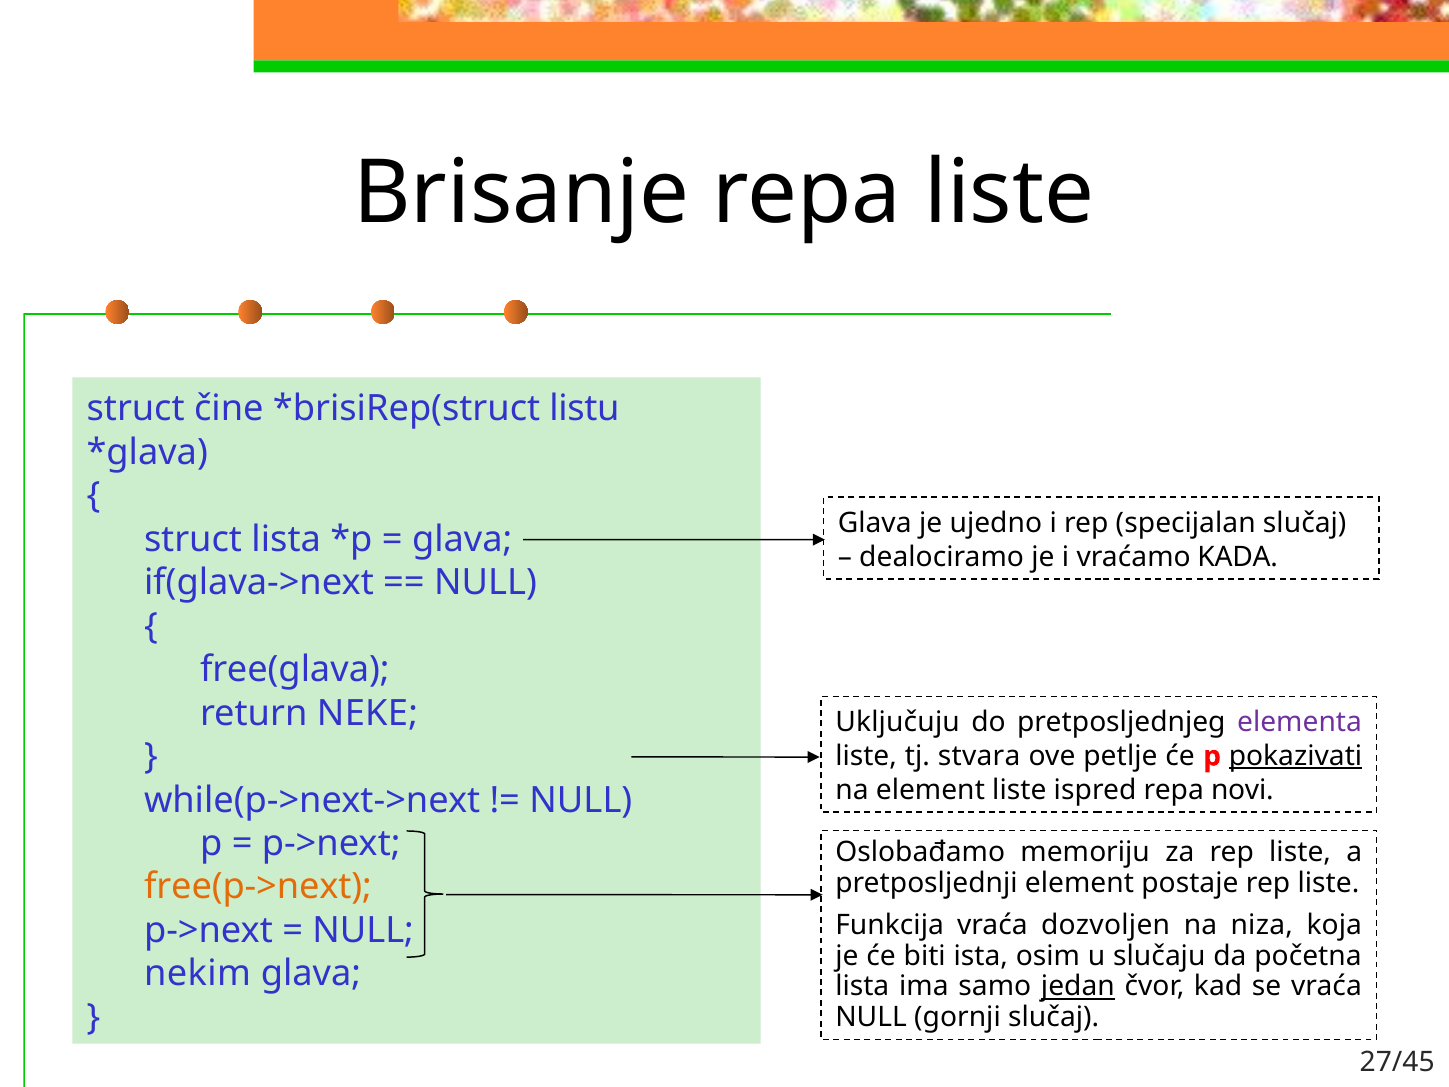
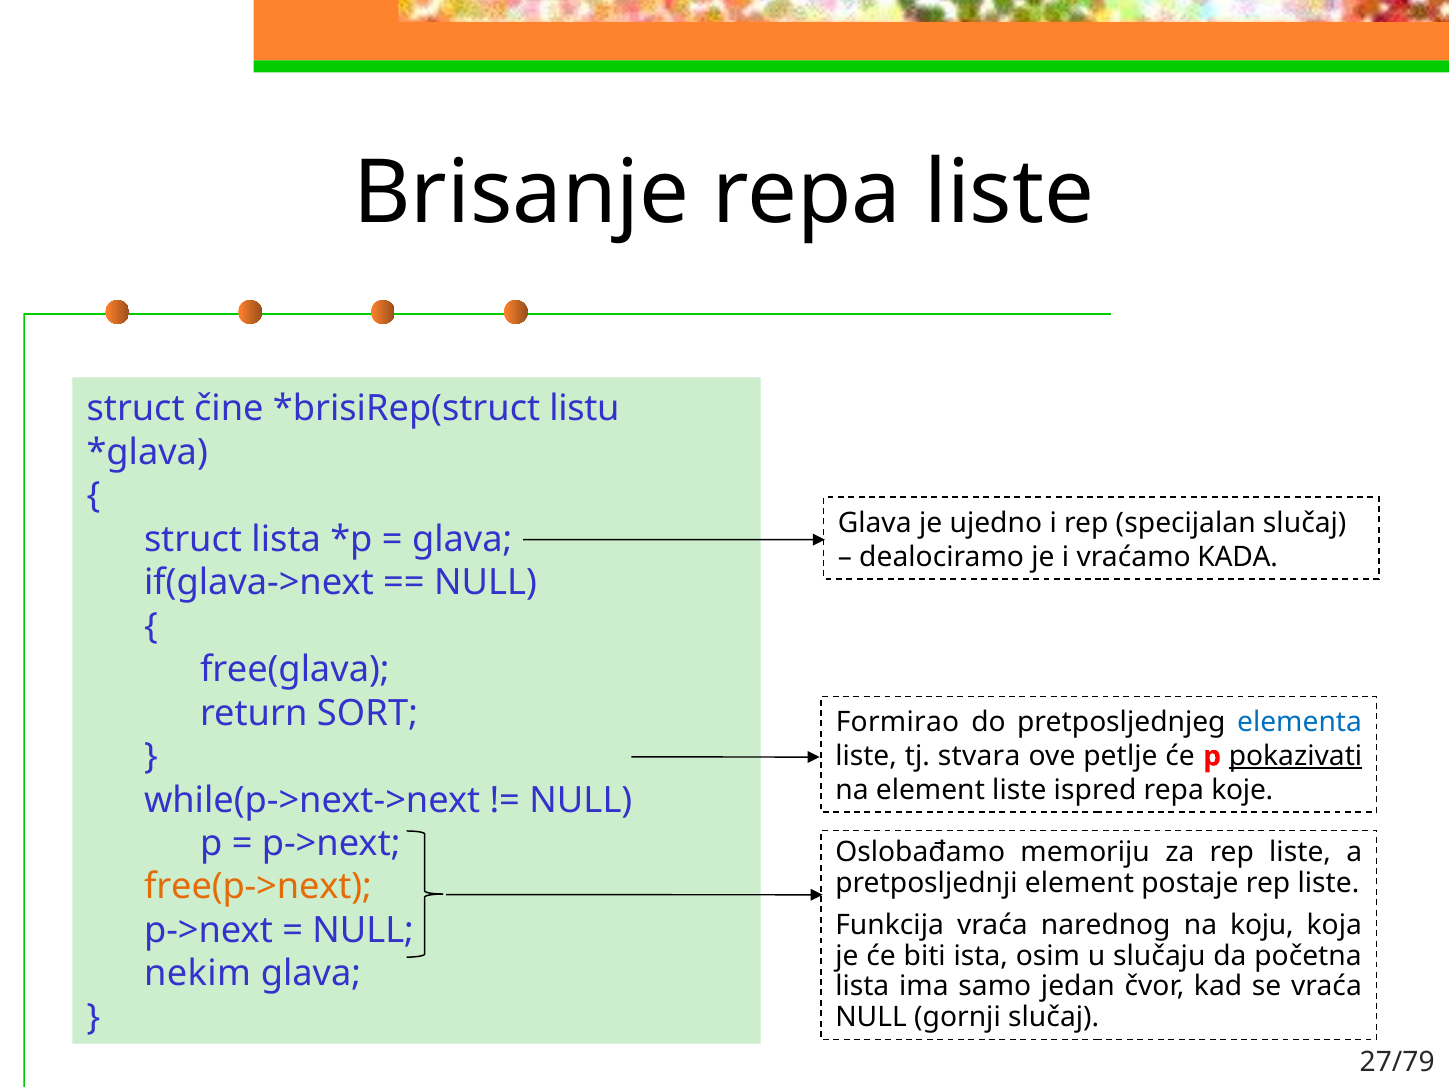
NEKE: NEKE -> SORT
Uključuju: Uključuju -> Formirao
elementa colour: purple -> blue
novi: novi -> koje
dozvoljen: dozvoljen -> narednog
niza: niza -> koju
jedan underline: present -> none
27/45: 27/45 -> 27/79
